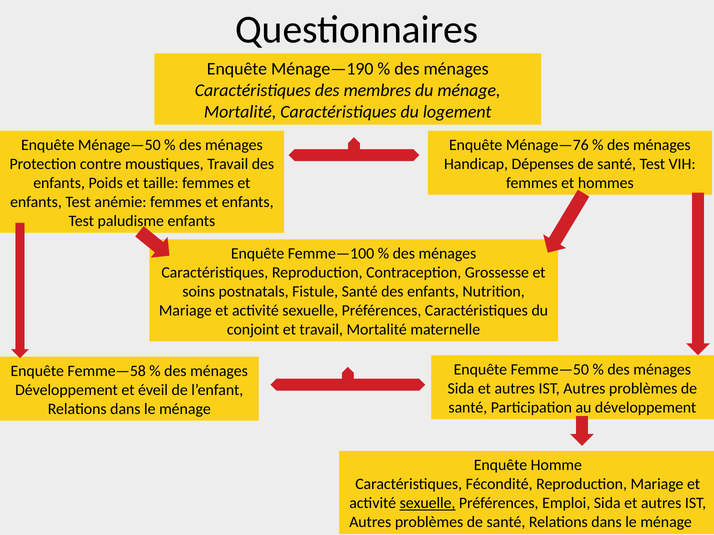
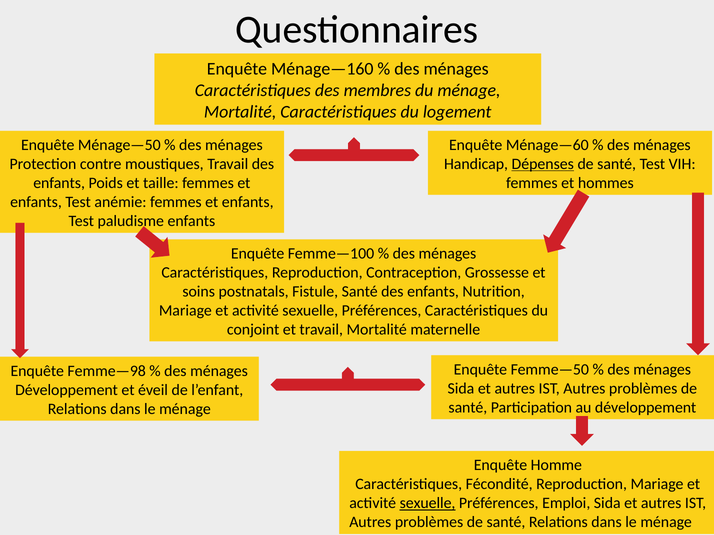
Ménage—190: Ménage—190 -> Ménage—160
Ménage—76: Ménage—76 -> Ménage—60
Dépenses underline: none -> present
Femme—58: Femme—58 -> Femme—98
